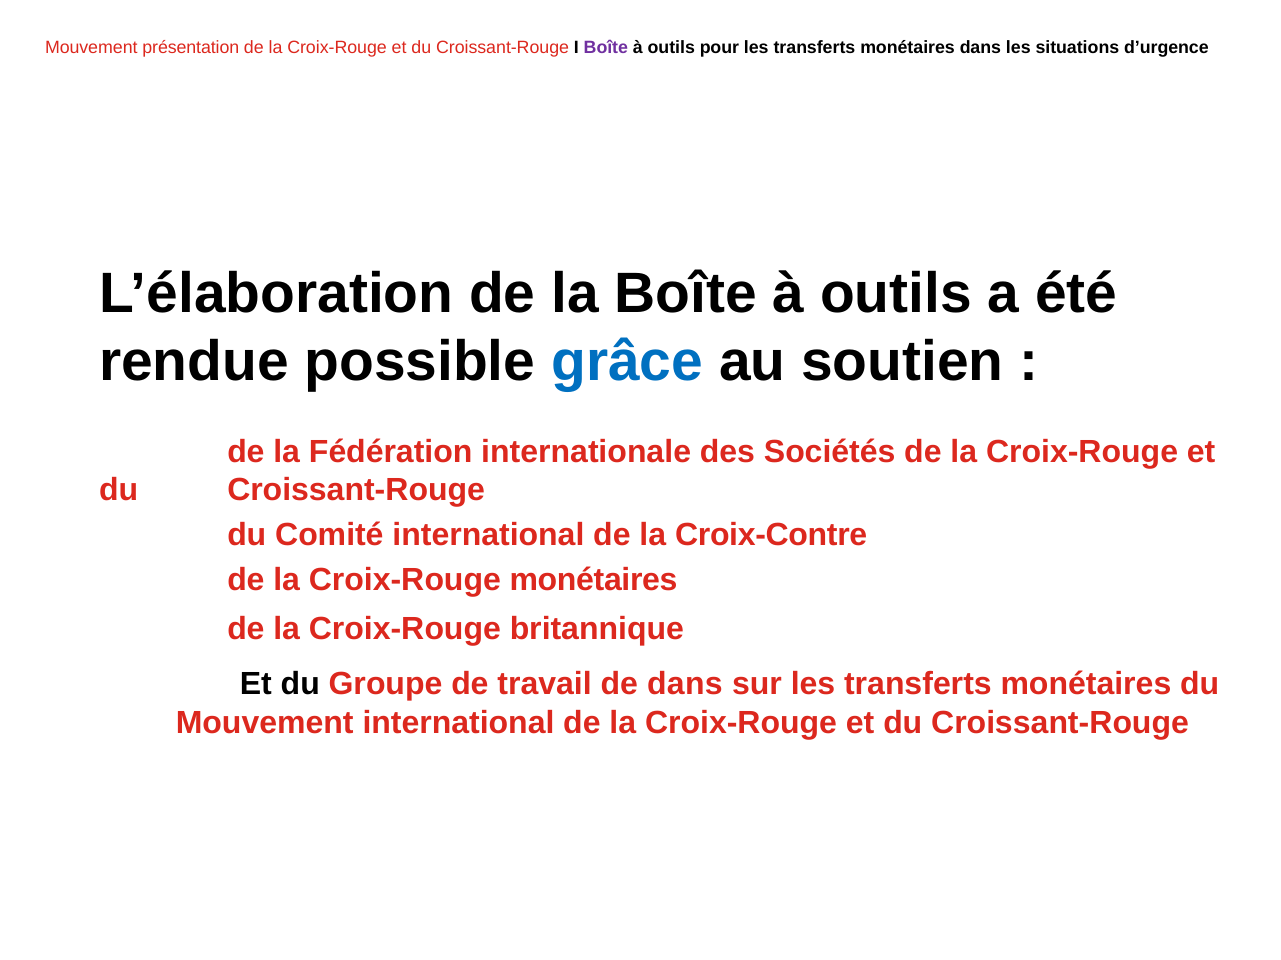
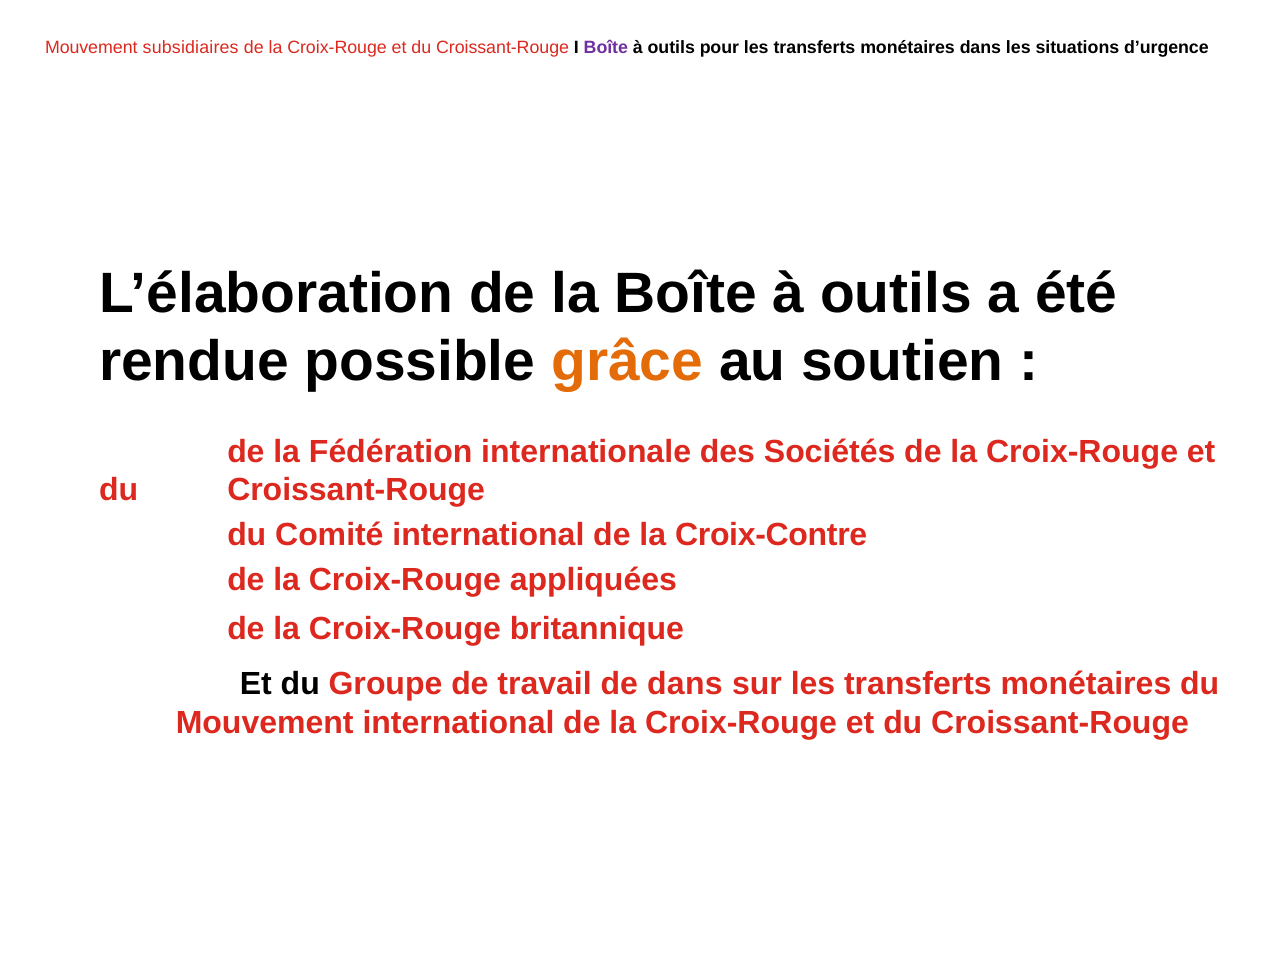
présentation: présentation -> subsidiaires
grâce colour: blue -> orange
Croix-Rouge monétaires: monétaires -> appliquées
